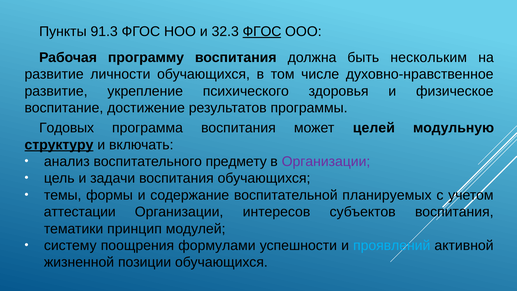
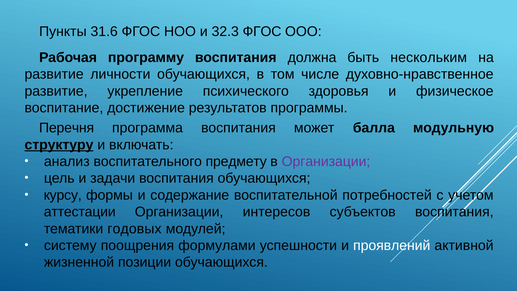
91.3: 91.3 -> 31.6
ФГОС at (262, 31) underline: present -> none
Годовых: Годовых -> Перечня
целей: целей -> балла
темы: темы -> курсу
планируемых: планируемых -> потребностей
принцип: принцип -> годовых
проявлений colour: light blue -> white
